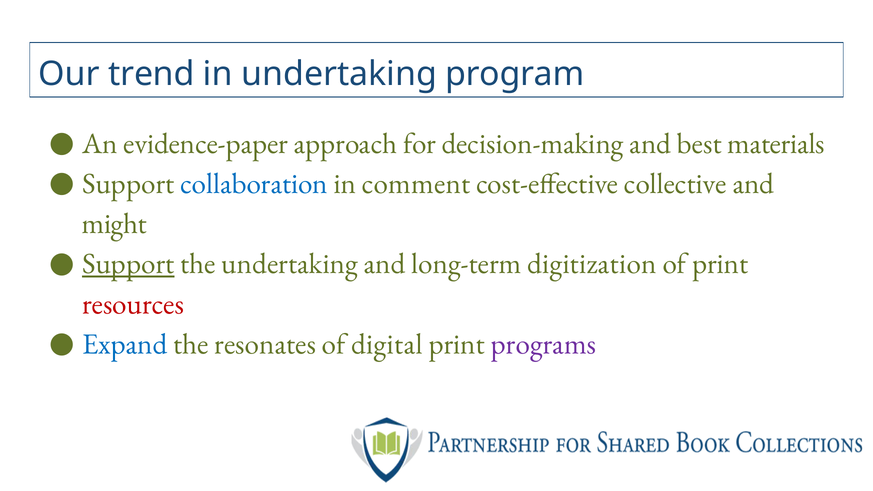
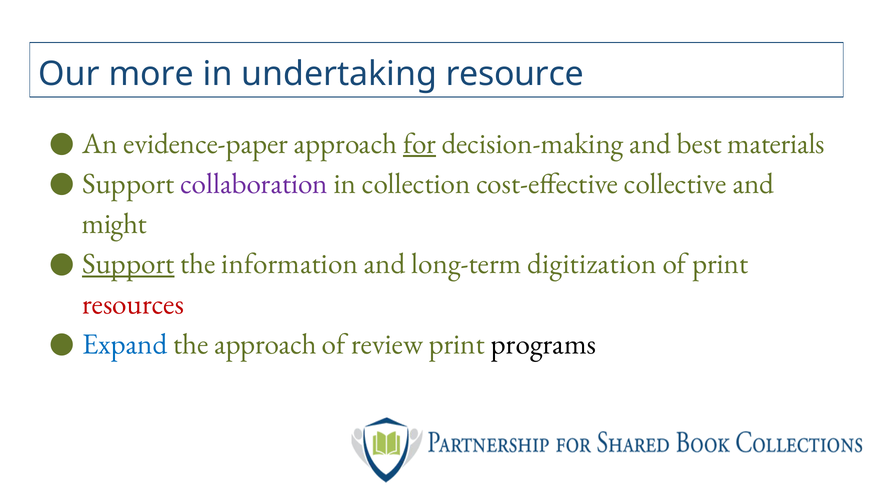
trend: trend -> more
program: program -> resource
for underline: none -> present
collaboration colour: blue -> purple
comment: comment -> collection
the undertaking: undertaking -> information
the resonates: resonates -> approach
digital: digital -> review
programs colour: purple -> black
